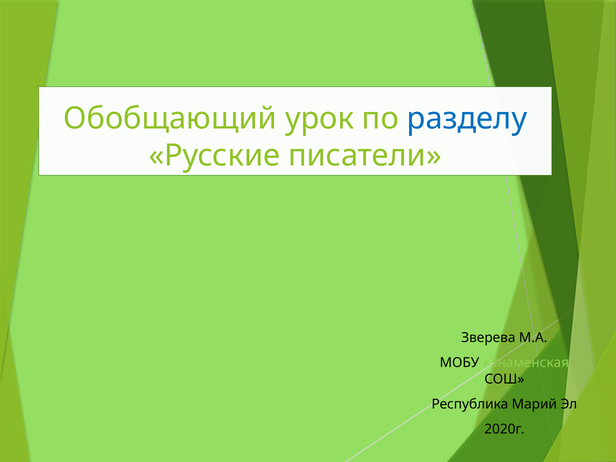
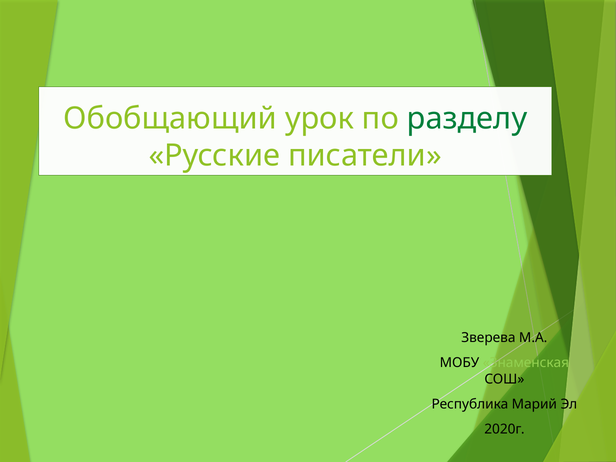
разделу colour: blue -> green
